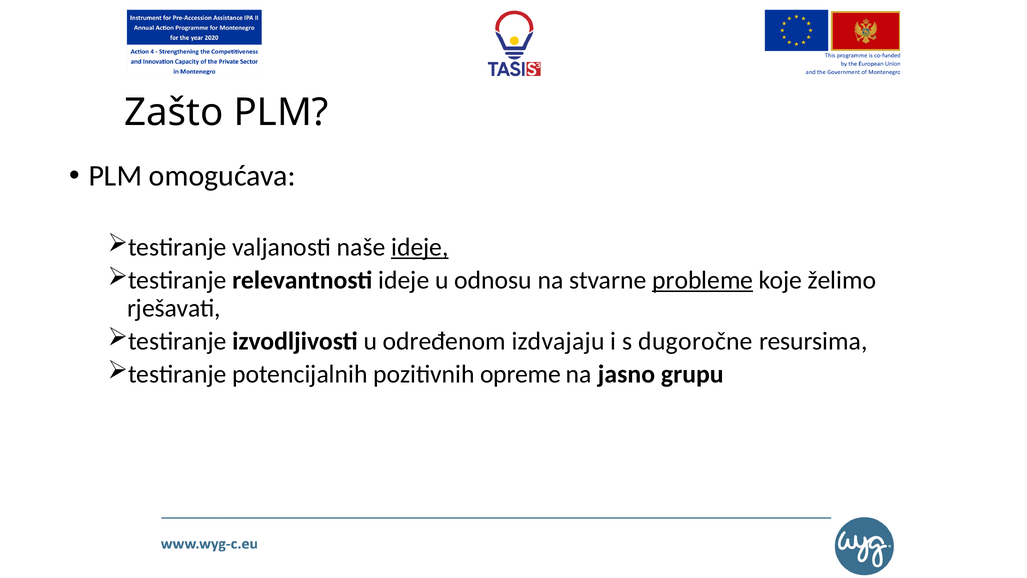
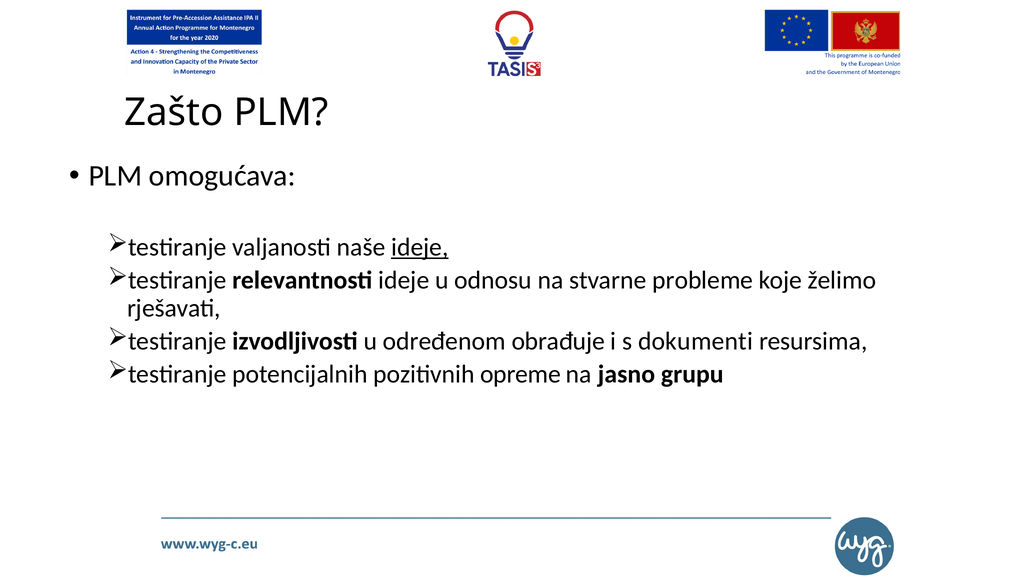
probleme underline: present -> none
izdvajaju: izdvajaju -> obrađuje
dugoročne: dugoročne -> dokumenti
